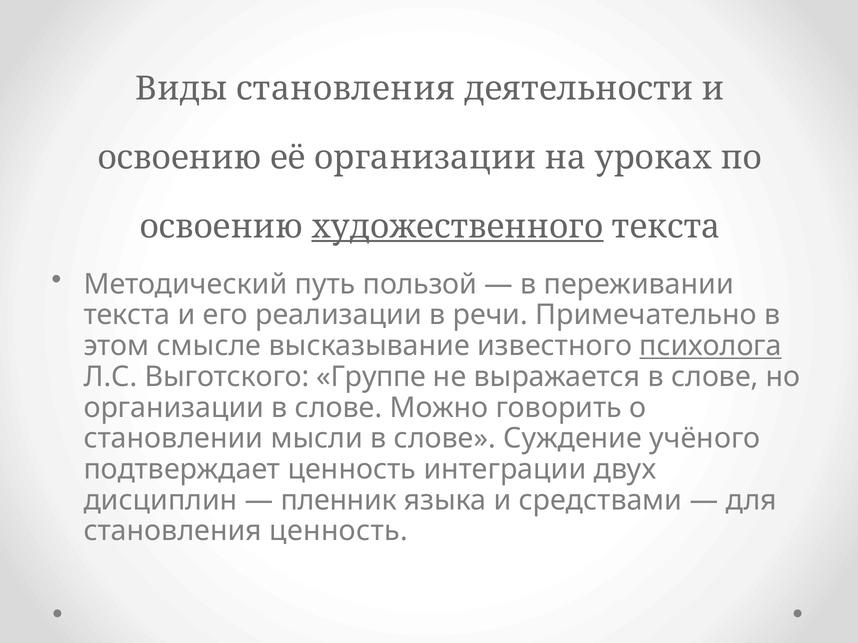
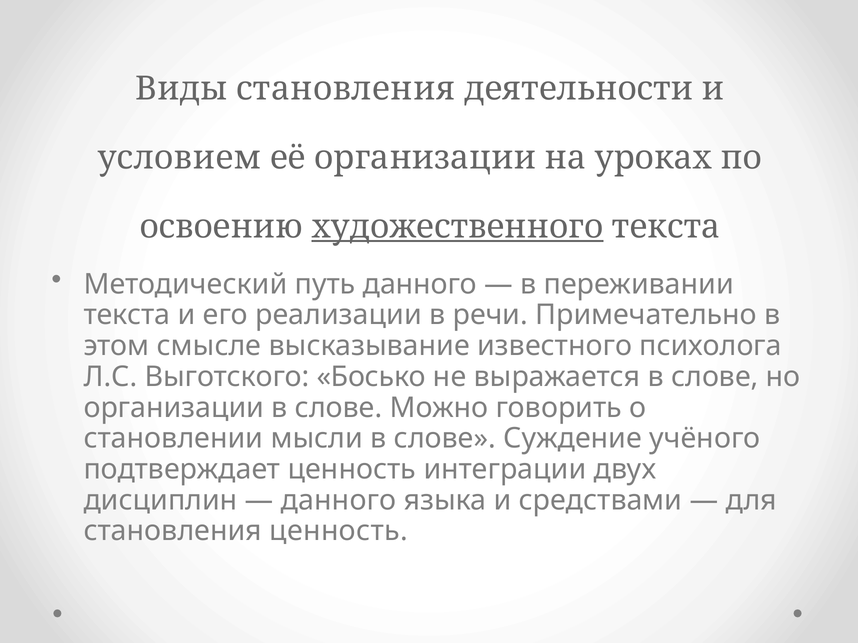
освоению at (180, 158): освоению -> условием
путь пользой: пользой -> данного
психолога underline: present -> none
Группе: Группе -> Босько
пленник at (339, 501): пленник -> данного
